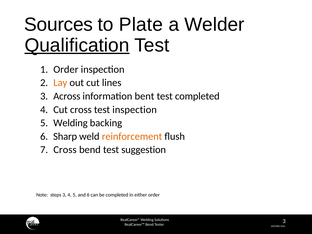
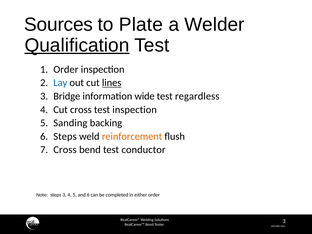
Lay colour: orange -> blue
lines underline: none -> present
Across: Across -> Bridge
bent: bent -> wide
test completed: completed -> regardless
5 Welding: Welding -> Sanding
6 Sharp: Sharp -> Steps
suggestion: suggestion -> conductor
